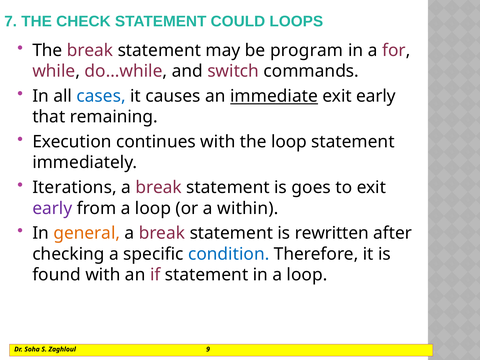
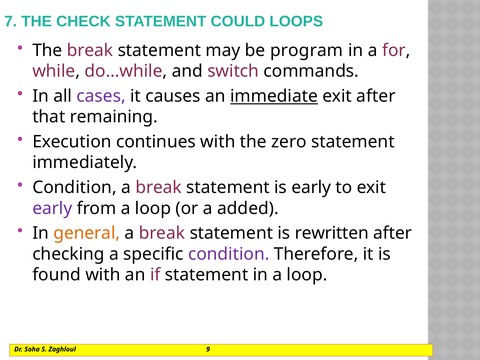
cases colour: blue -> purple
immediate exit early: early -> after
the loop: loop -> zero
Iterations at (75, 187): Iterations -> Condition
is goes: goes -> early
within: within -> added
condition at (229, 254) colour: blue -> purple
